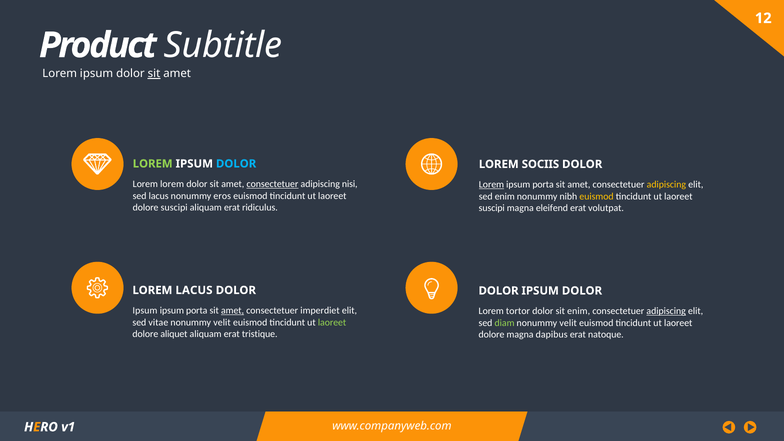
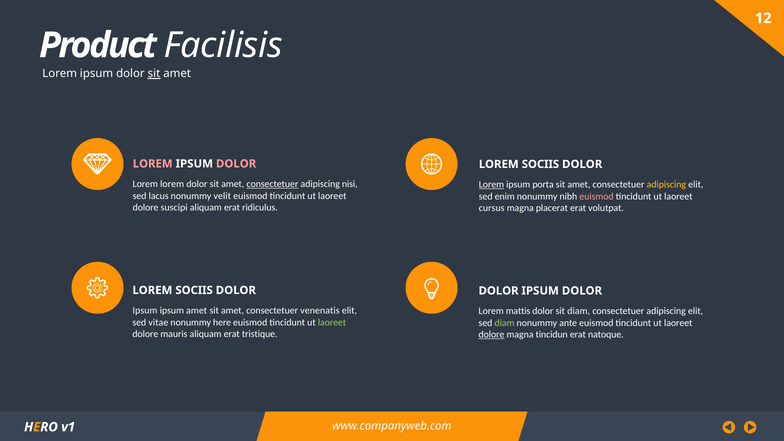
Subtitle: Subtitle -> Facilisis
LOREM at (153, 164) colour: light green -> pink
DOLOR at (236, 164) colour: light blue -> pink
eros: eros -> velit
euismod at (597, 196) colour: yellow -> pink
suscipi at (492, 208): suscipi -> cursus
eleifend: eleifend -> placerat
LACUS at (194, 290): LACUS -> SOCIIS
porta at (197, 311): porta -> amet
amet at (233, 311) underline: present -> none
imperdiet: imperdiet -> venenatis
tortor: tortor -> mattis
sit enim: enim -> diam
adipiscing at (666, 311) underline: present -> none
velit at (222, 322): velit -> here
velit at (568, 323): velit -> ante
aliquet: aliquet -> mauris
dolore at (491, 335) underline: none -> present
dapibus: dapibus -> tincidun
